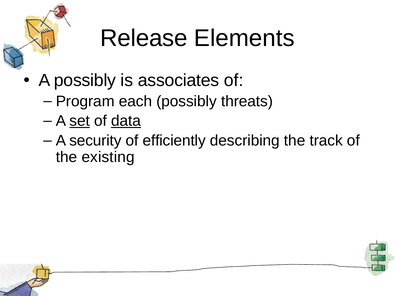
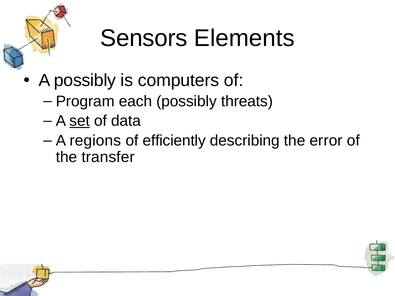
Release: Release -> Sensors
associates: associates -> computers
data underline: present -> none
security: security -> regions
track: track -> error
existing: existing -> transfer
